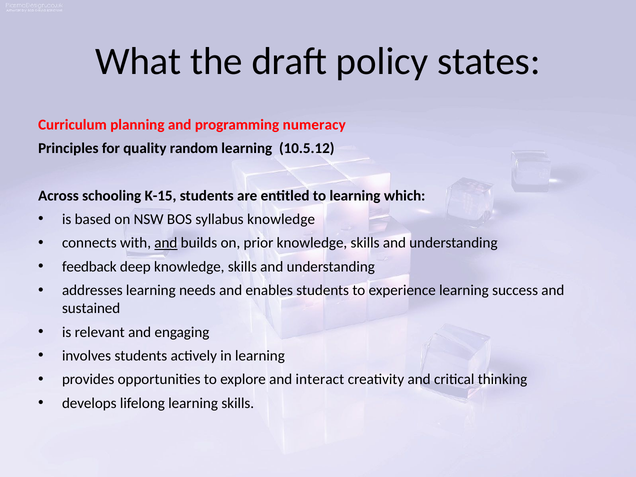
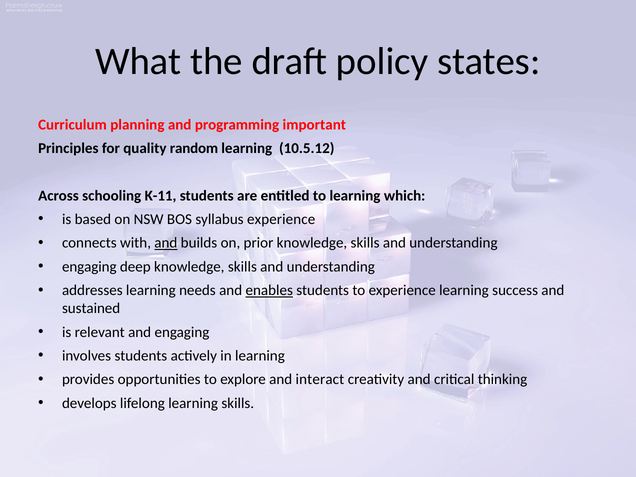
numeracy: numeracy -> important
K-15: K-15 -> K-11
syllabus knowledge: knowledge -> experience
feedback at (89, 267): feedback -> engaging
enables underline: none -> present
